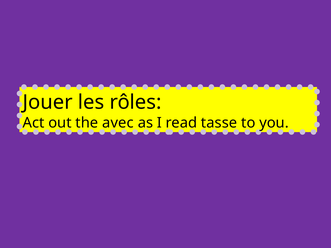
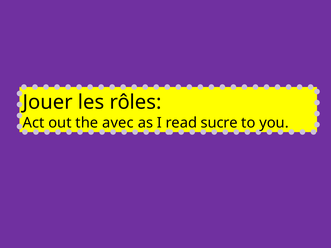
tasse: tasse -> sucre
